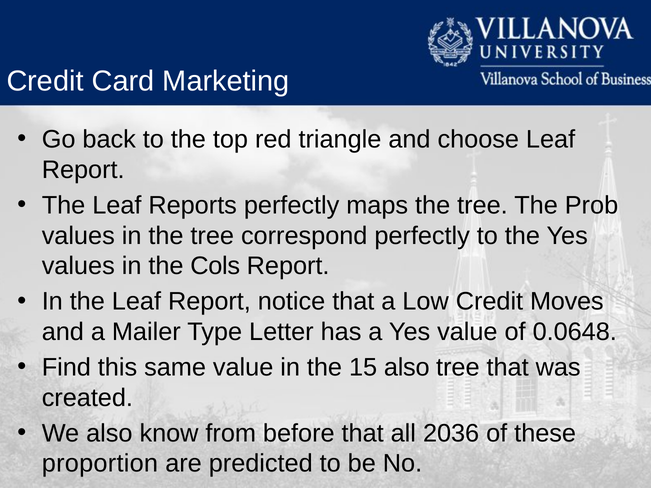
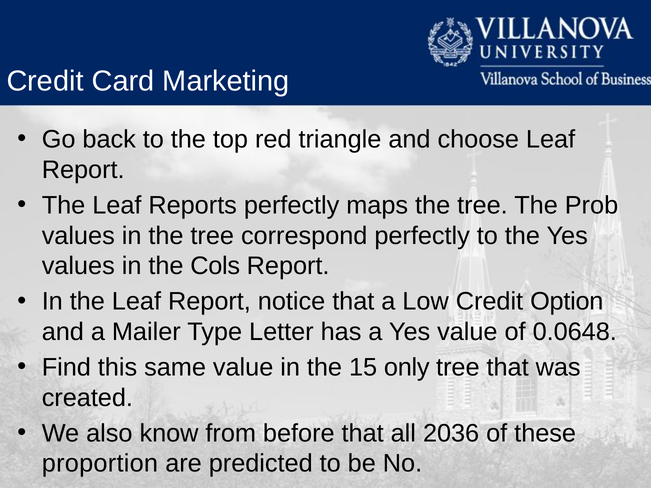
Moves: Moves -> Option
15 also: also -> only
